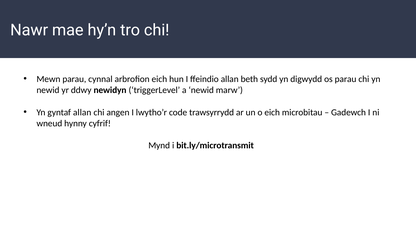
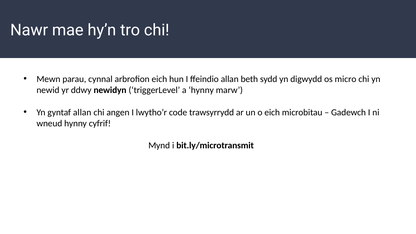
os parau: parau -> micro
a newid: newid -> hynny
